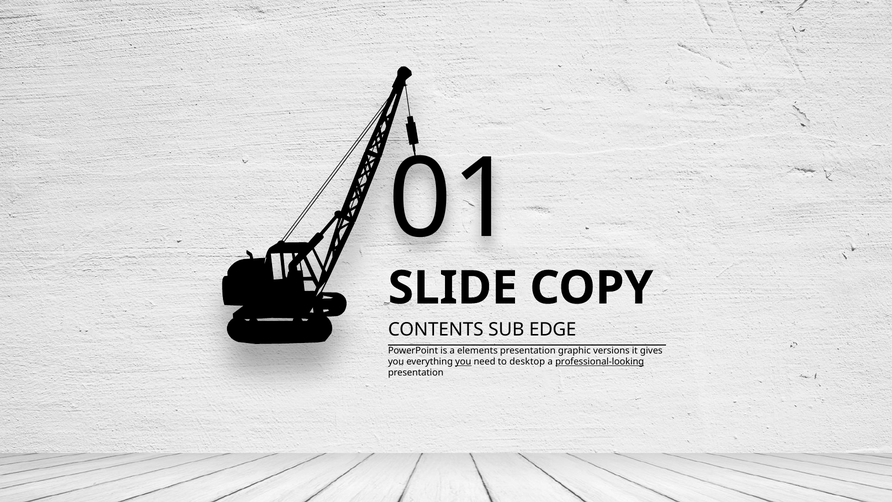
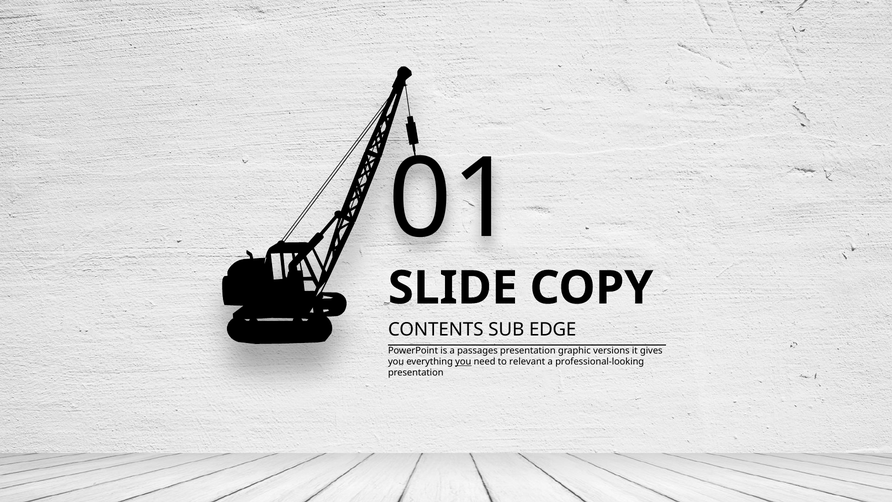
elements: elements -> passages
desktop: desktop -> relevant
professional-looking underline: present -> none
